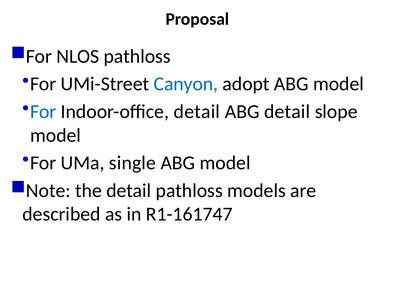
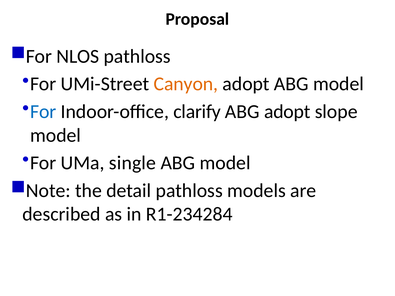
Canyon colour: blue -> orange
Indoor-office detail: detail -> clarify
ABG detail: detail -> adopt
R1-161747: R1-161747 -> R1-234284
